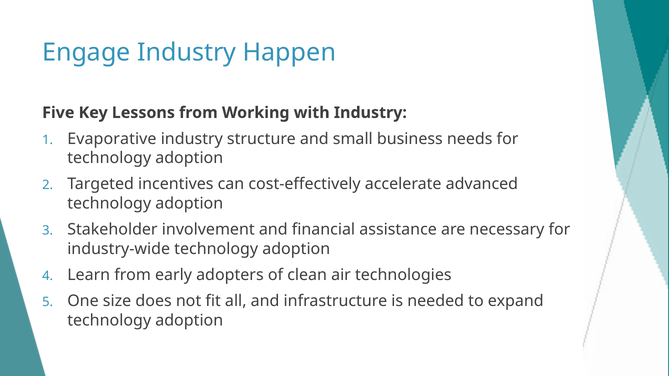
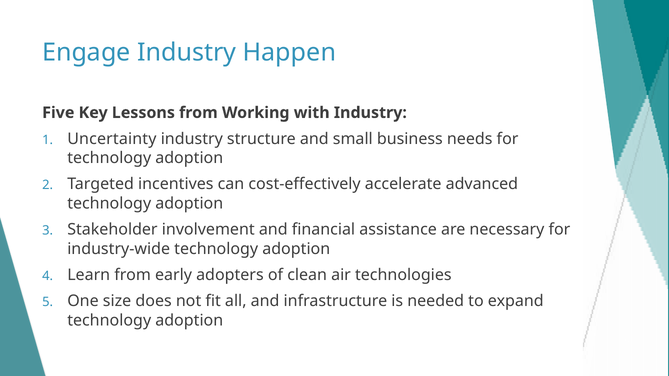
Evaporative: Evaporative -> Uncertainty
